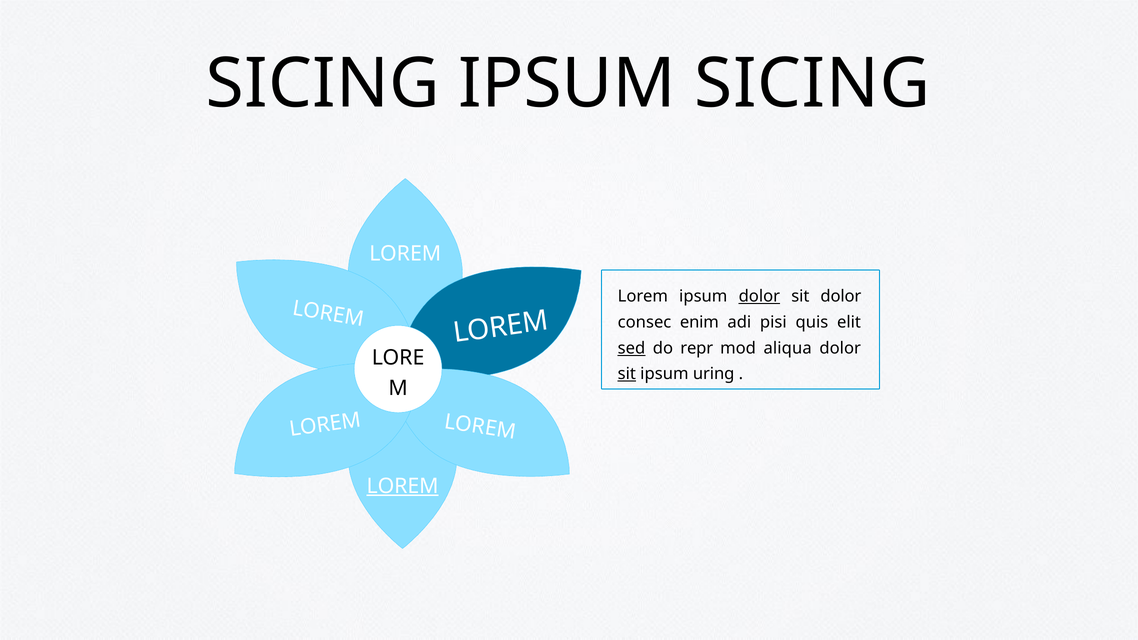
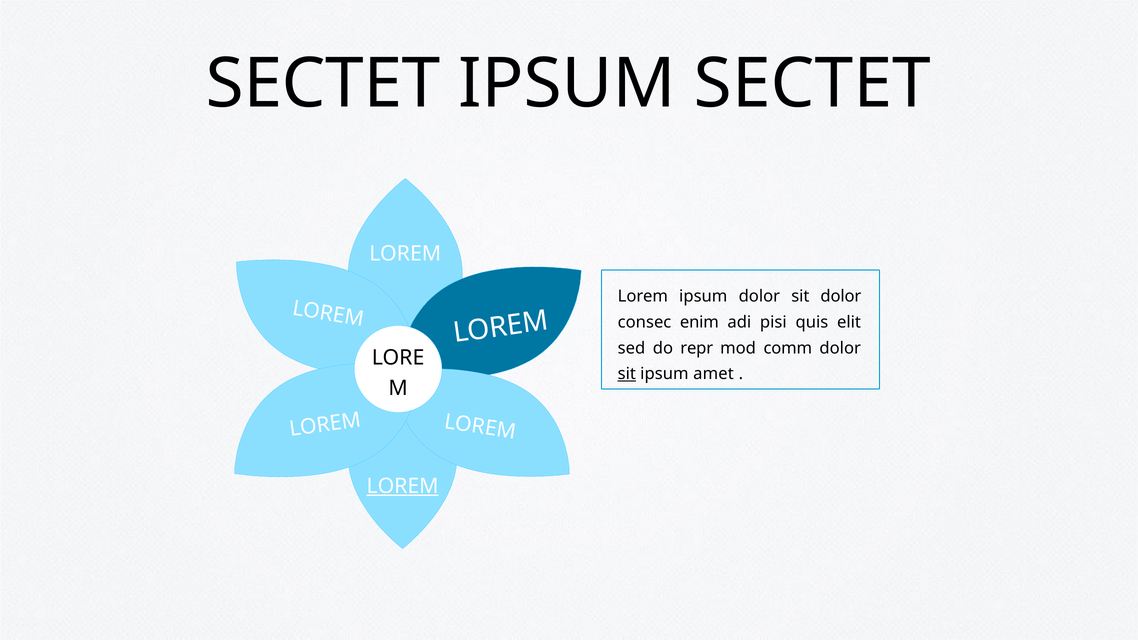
SICING at (323, 84): SICING -> SECTET
IPSUM SICING: SICING -> SECTET
dolor at (759, 296) underline: present -> none
sed underline: present -> none
aliqua: aliqua -> comm
uring: uring -> amet
